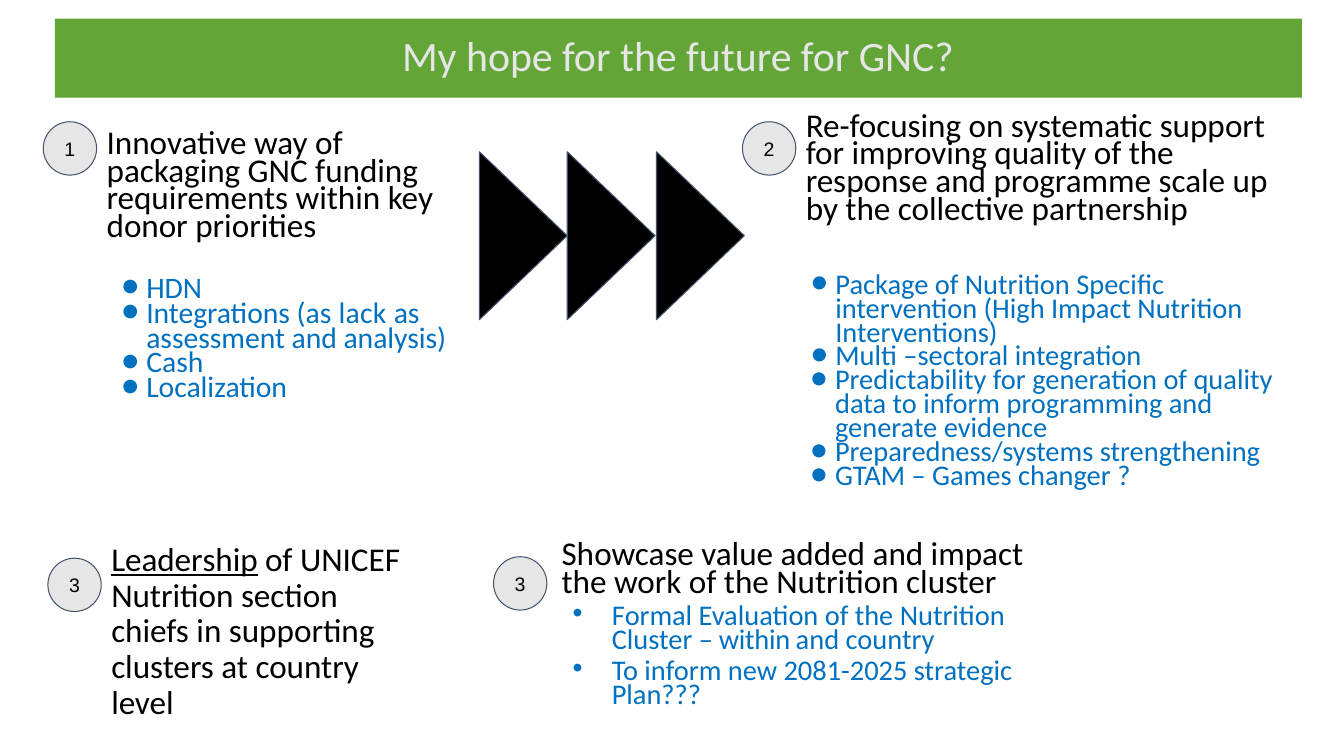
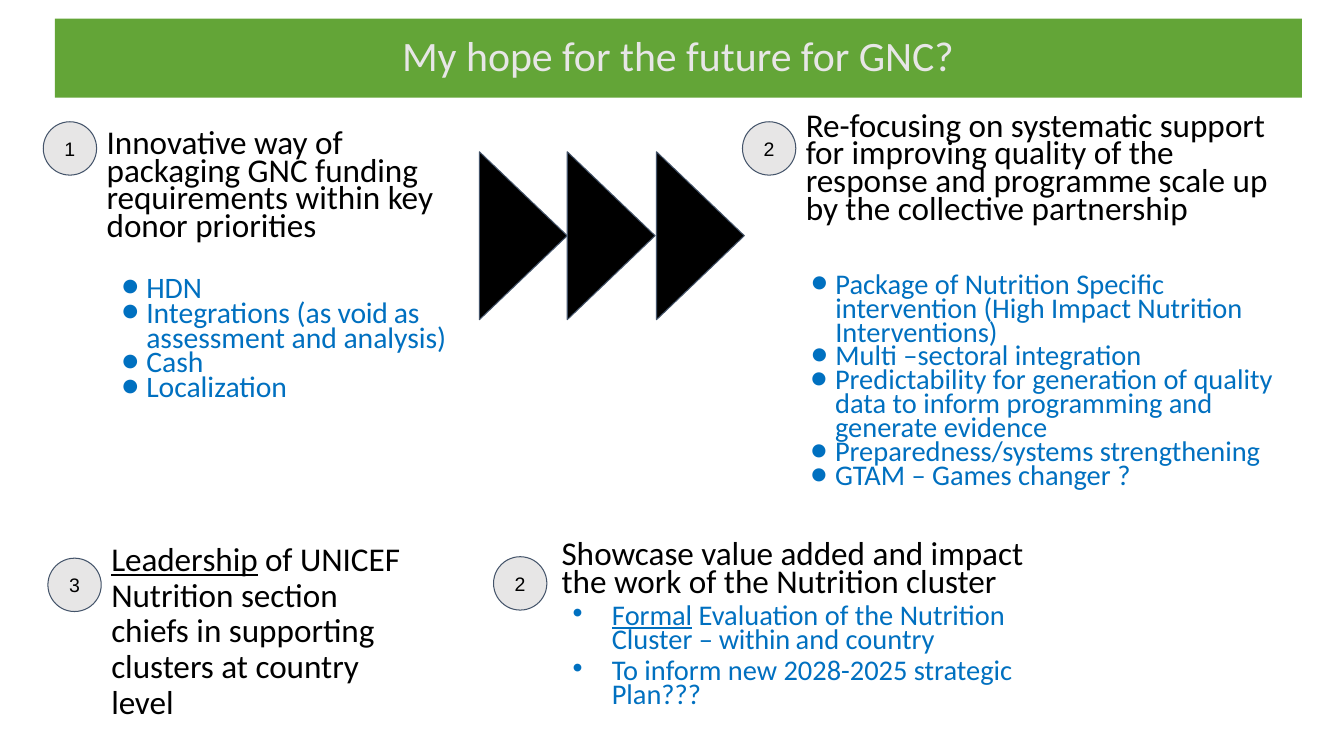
lack: lack -> void
3 3: 3 -> 2
Formal underline: none -> present
2081-2025: 2081-2025 -> 2028-2025
